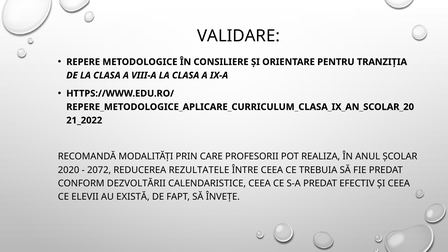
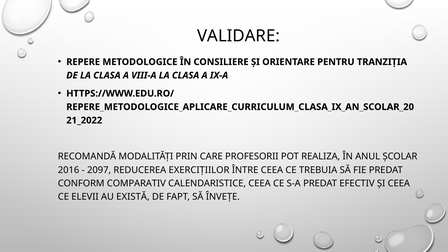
2020: 2020 -> 2016
2072: 2072 -> 2097
REZULTATELE: REZULTATELE -> EXERCIȚIILOR
DEZVOLTĂRII: DEZVOLTĂRII -> COMPARATIV
